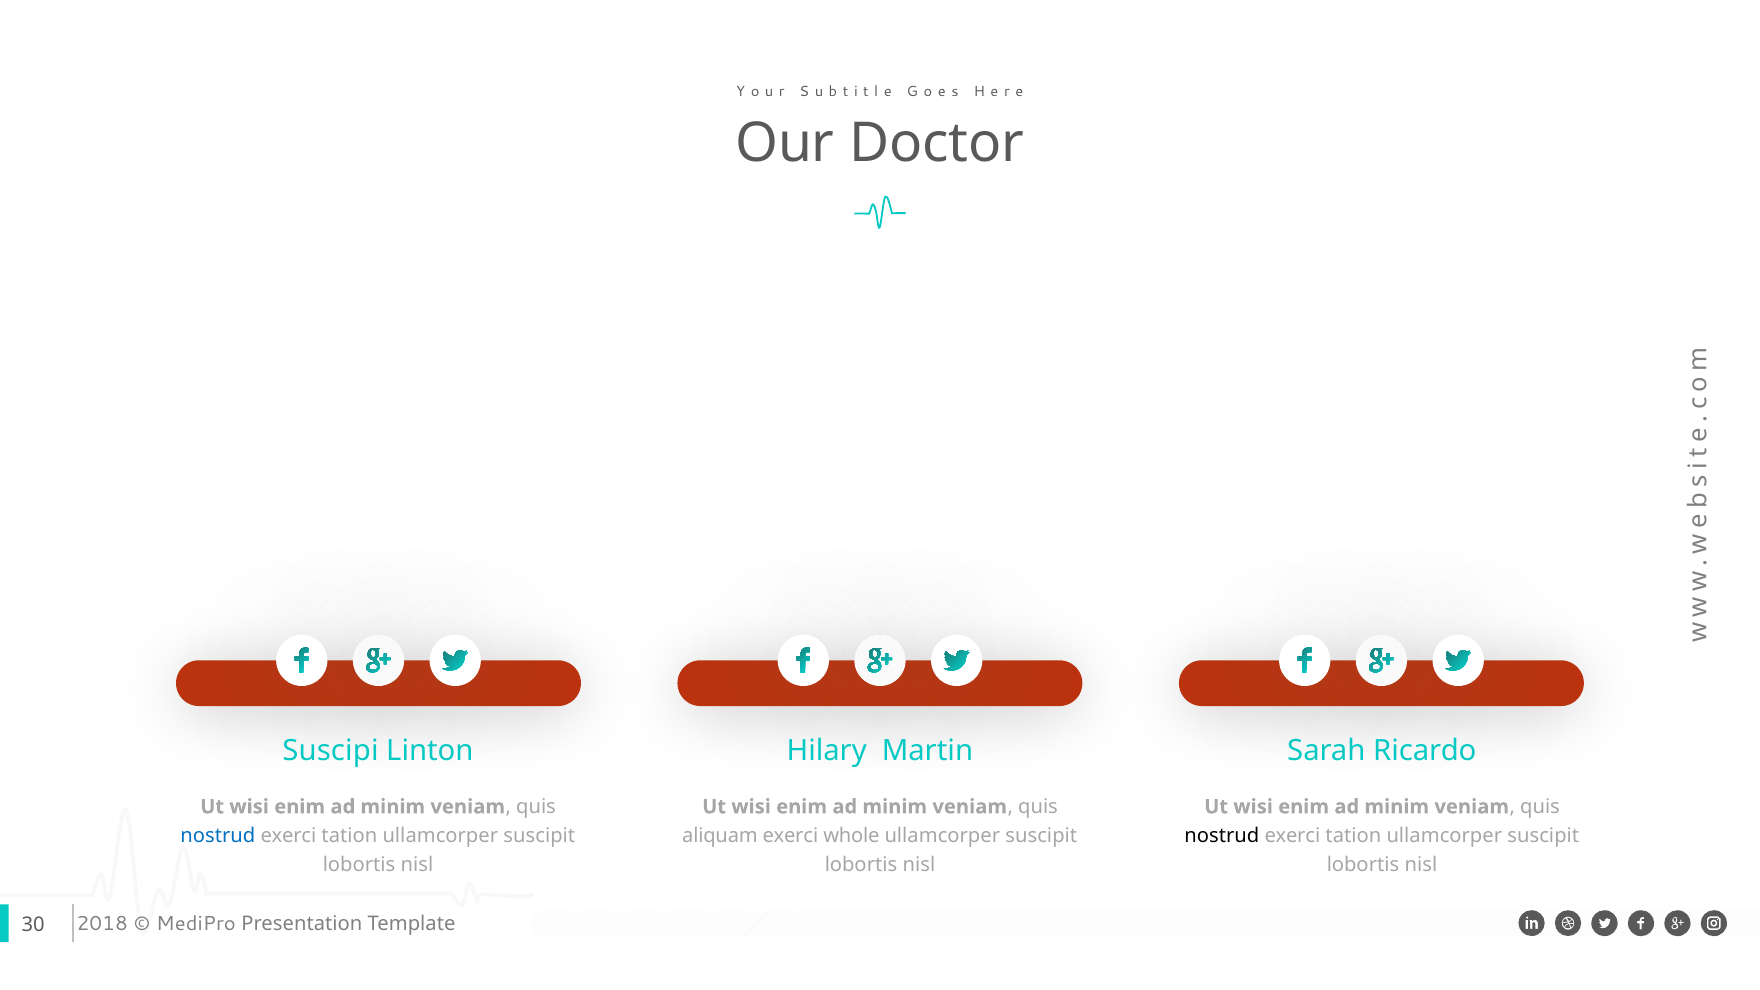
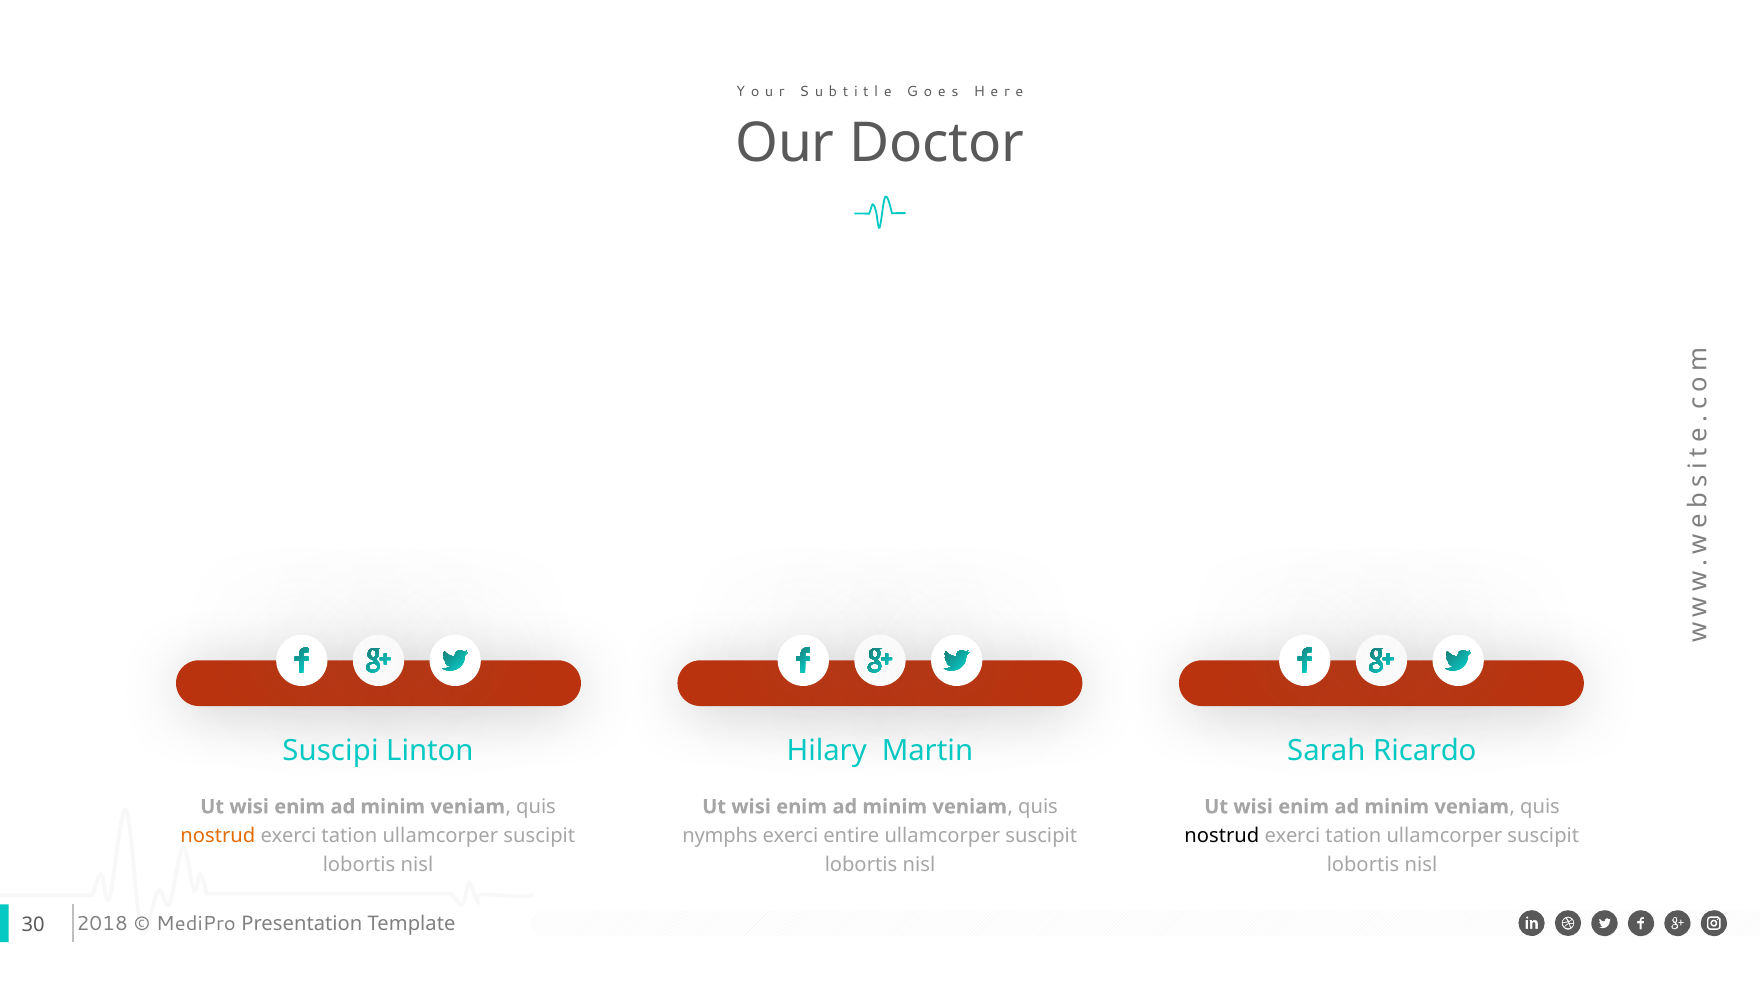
nostrud at (218, 836) colour: blue -> orange
aliquam: aliquam -> nymphs
whole: whole -> entire
